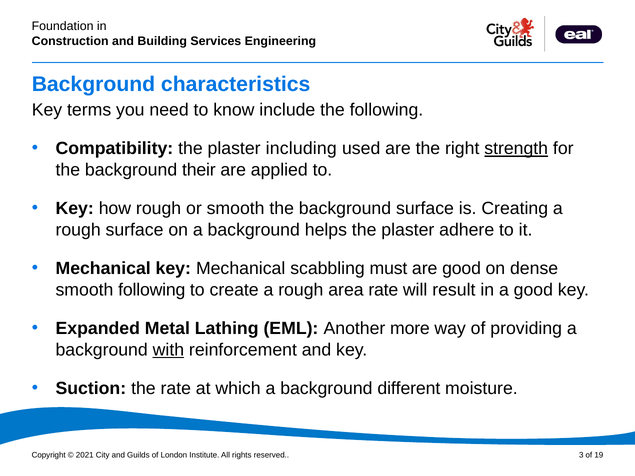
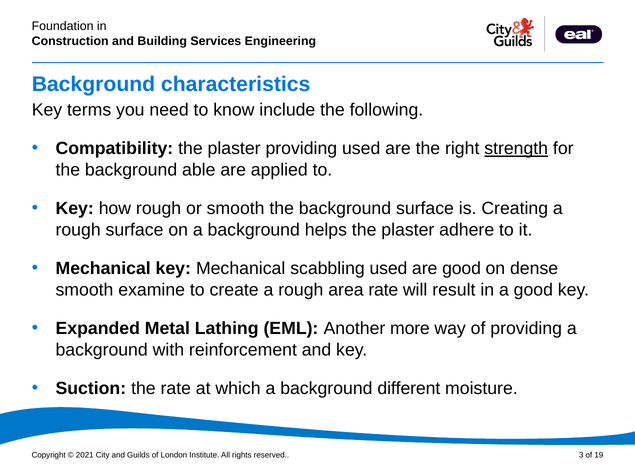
plaster including: including -> providing
their: their -> able
scabbling must: must -> used
smooth following: following -> examine
with underline: present -> none
